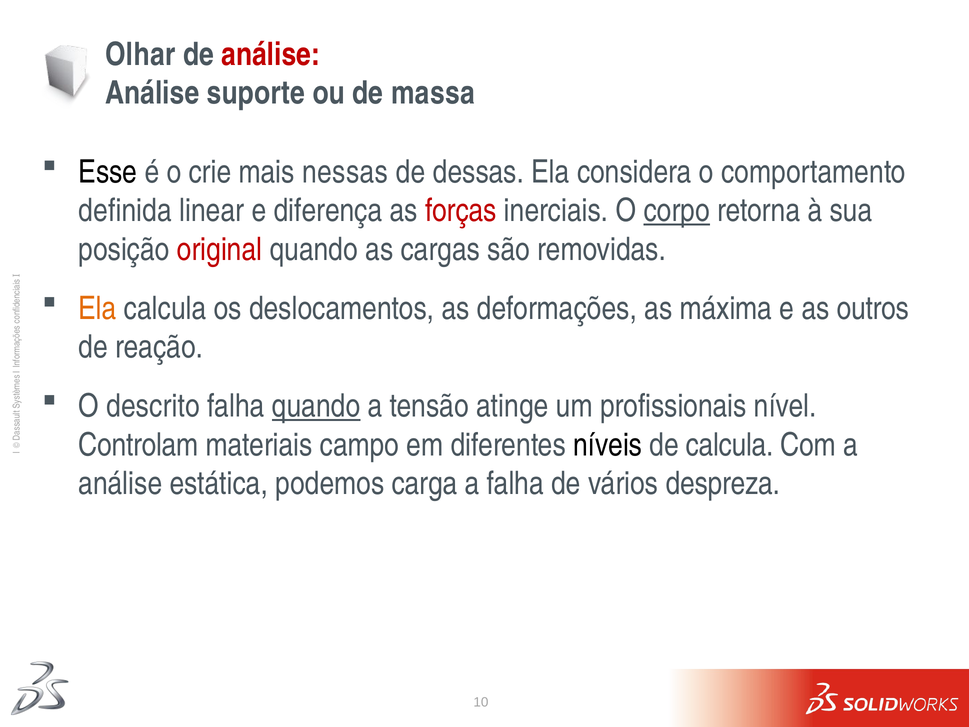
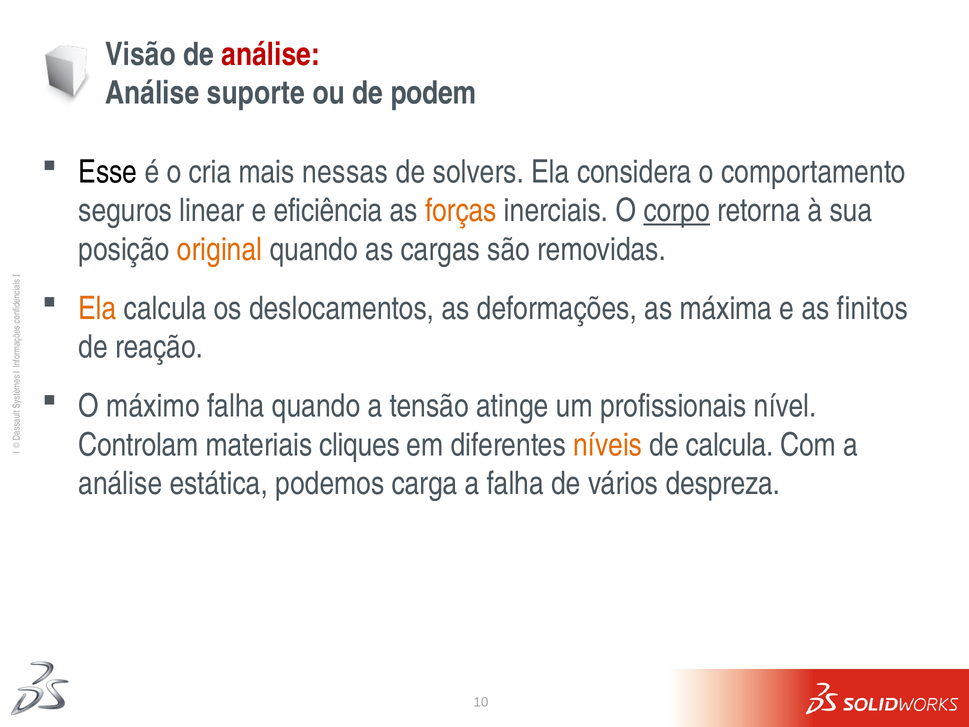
Olhar: Olhar -> Visão
massa: massa -> podem
crie: crie -> cria
dessas: dessas -> solvers
definida: definida -> seguros
diferença: diferença -> eficiência
forças colour: red -> orange
original colour: red -> orange
outros: outros -> finitos
descrito: descrito -> máximo
quando at (316, 406) underline: present -> none
campo: campo -> cliques
níveis colour: black -> orange
